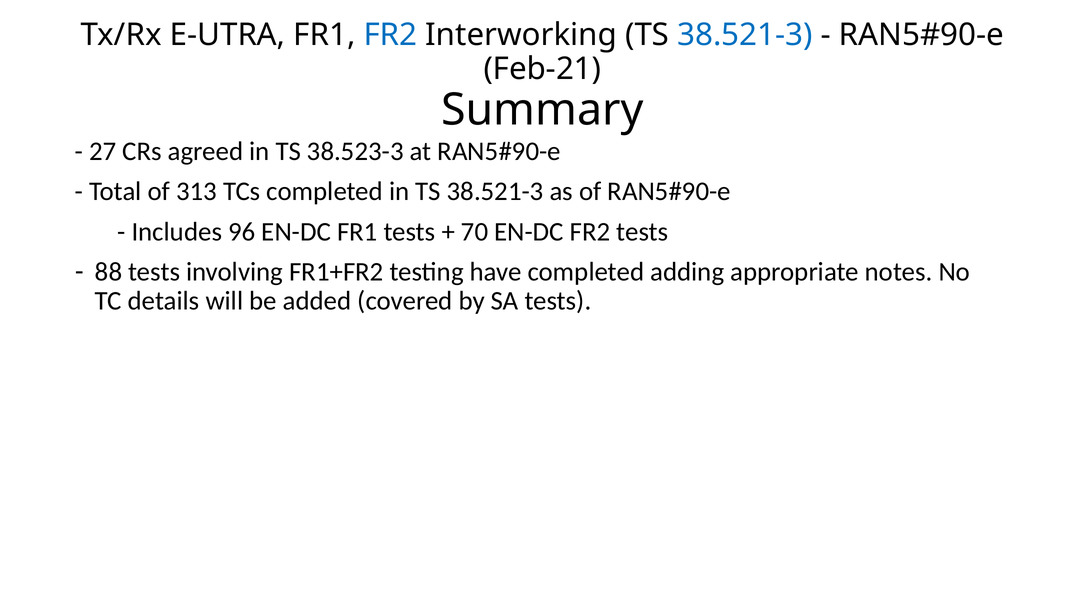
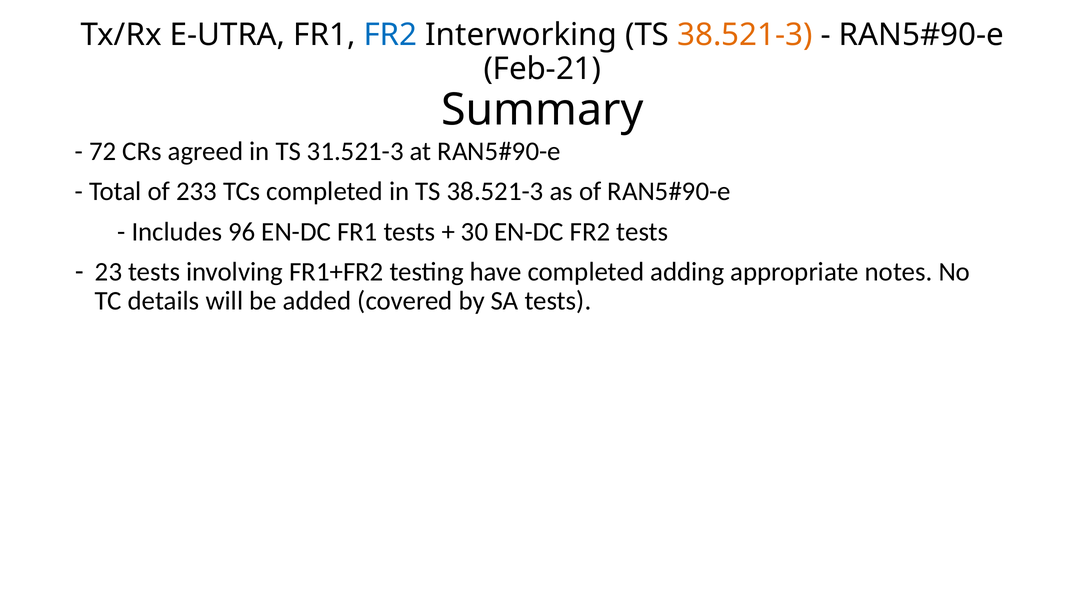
38.521-3 at (745, 35) colour: blue -> orange
27: 27 -> 72
38.523-3: 38.523-3 -> 31.521-3
313: 313 -> 233
70: 70 -> 30
88: 88 -> 23
